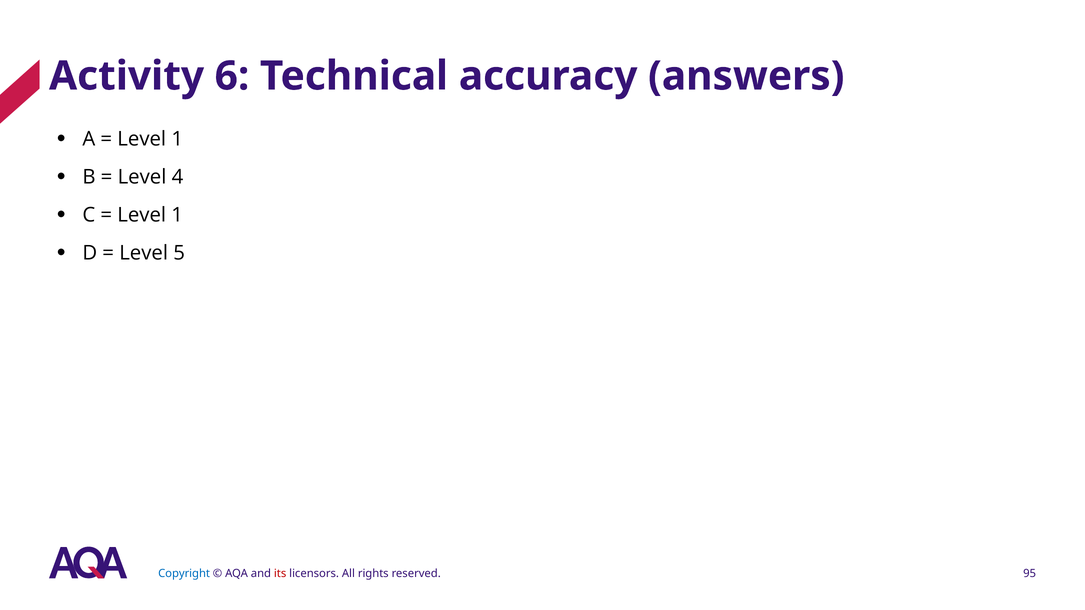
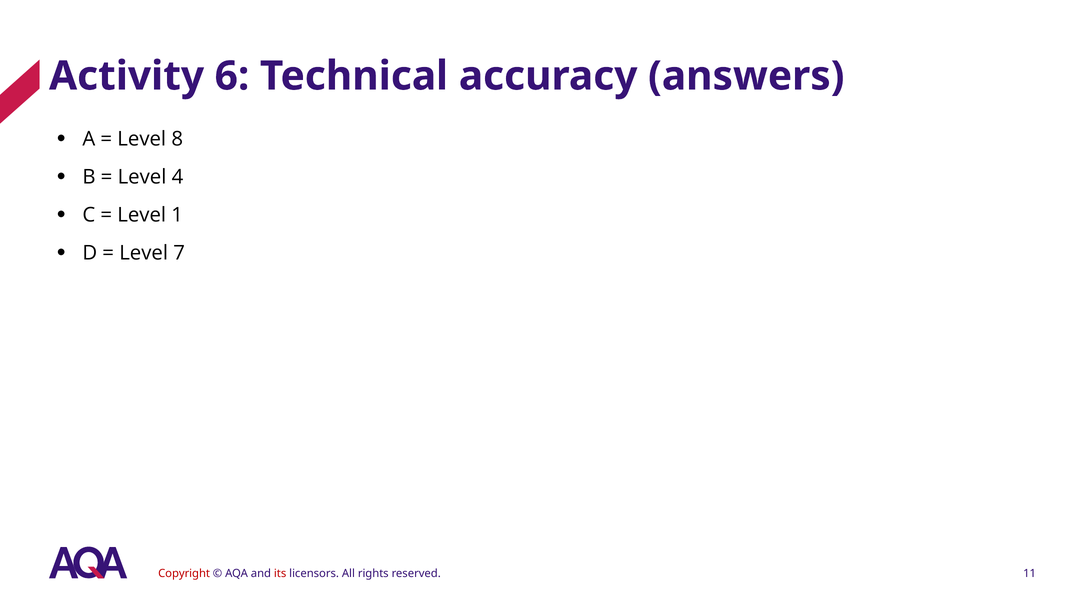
1 at (177, 139): 1 -> 8
5: 5 -> 7
Copyright colour: blue -> red
95: 95 -> 11
